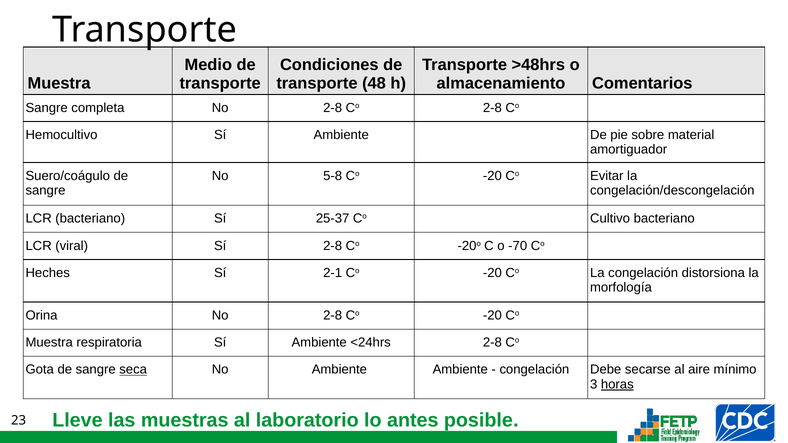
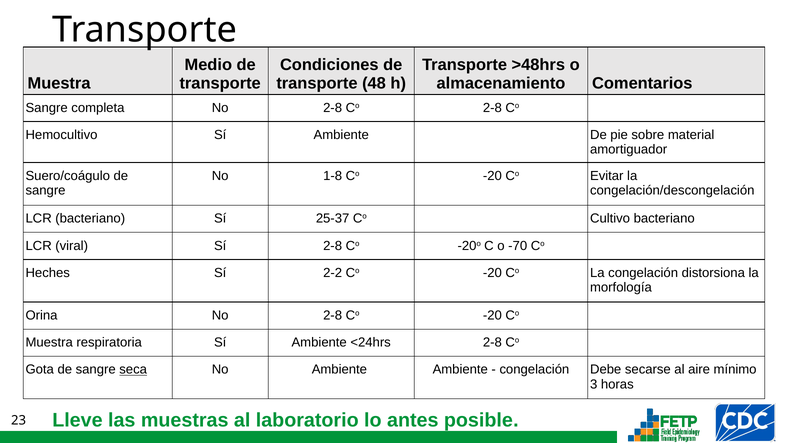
5-8: 5-8 -> 1-8
2-1: 2-1 -> 2-2
horas underline: present -> none
